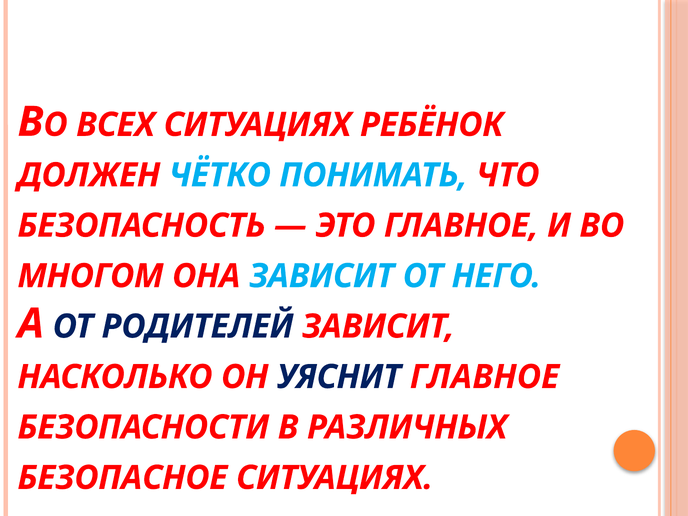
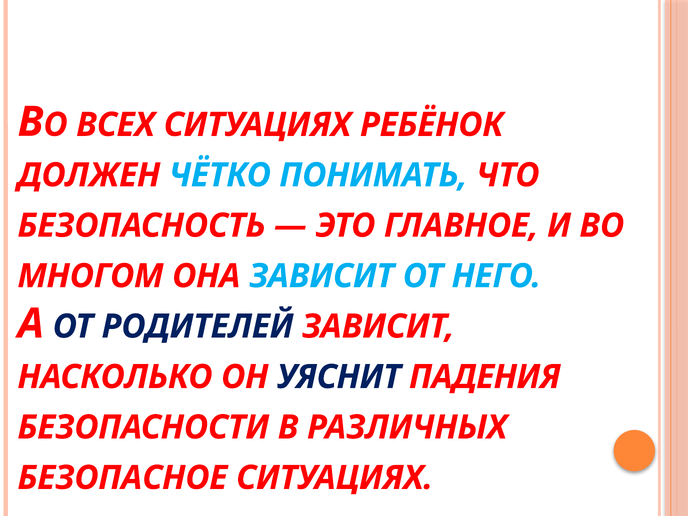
УЯСНИТ ГЛАВНОЕ: ГЛАВНОЕ -> ПАДЕНИЯ
